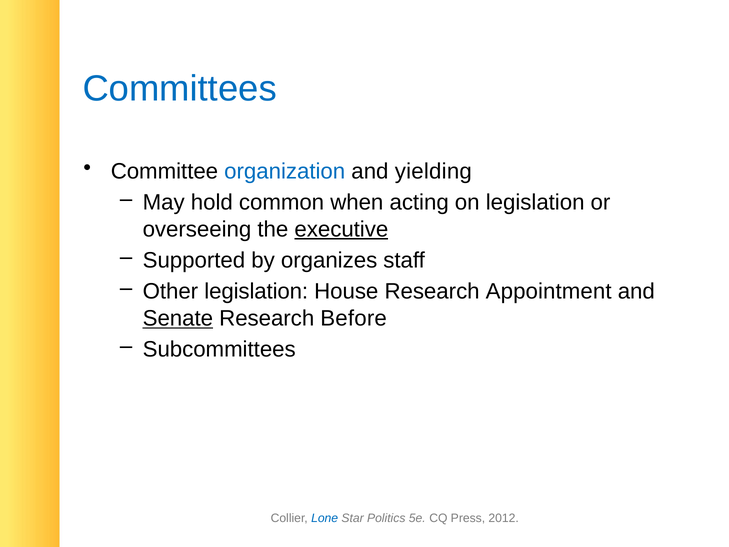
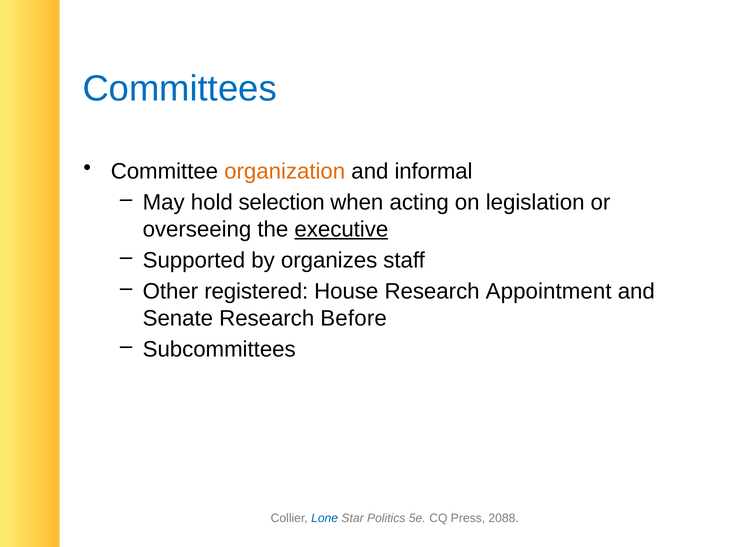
organization colour: blue -> orange
yielding: yielding -> informal
common: common -> selection
Other legislation: legislation -> registered
Senate underline: present -> none
2012: 2012 -> 2088
